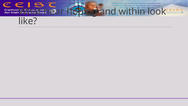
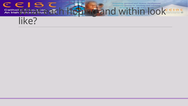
hear: hear -> each
